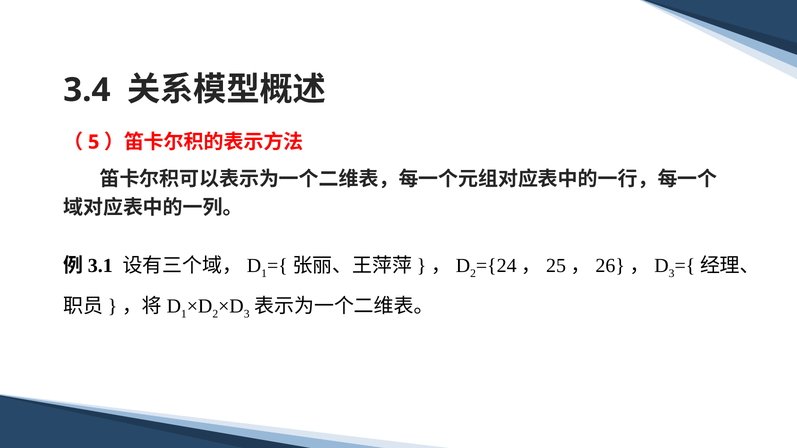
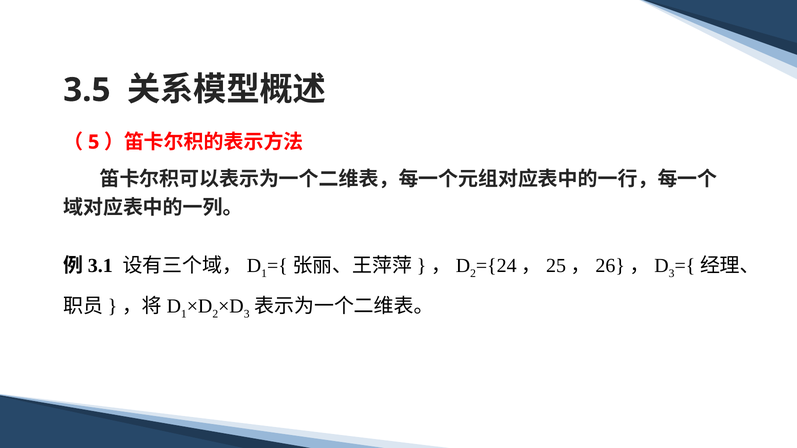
3.4: 3.4 -> 3.5
